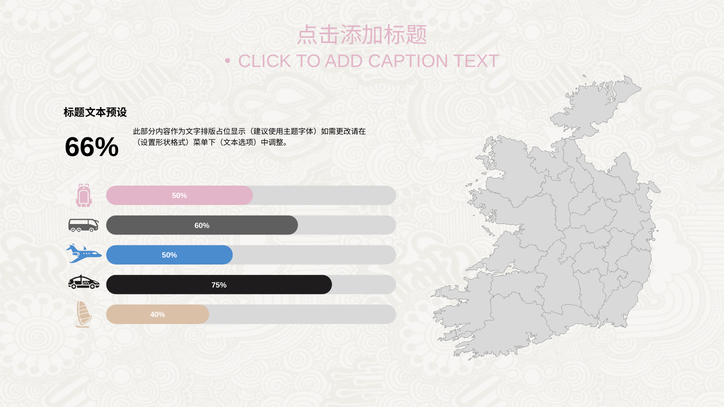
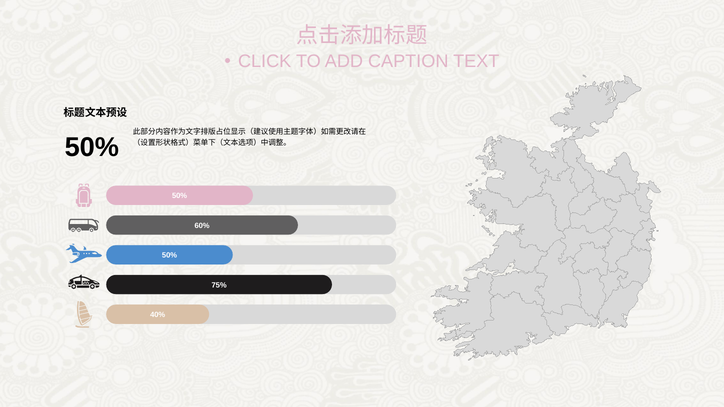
66% at (92, 147): 66% -> 50%
